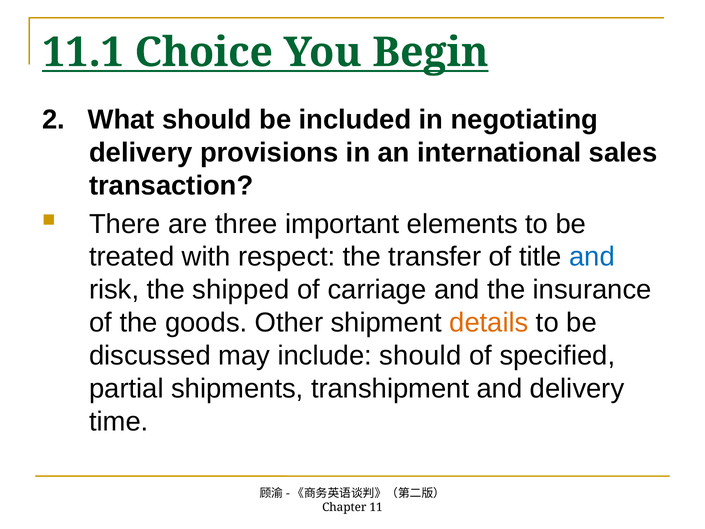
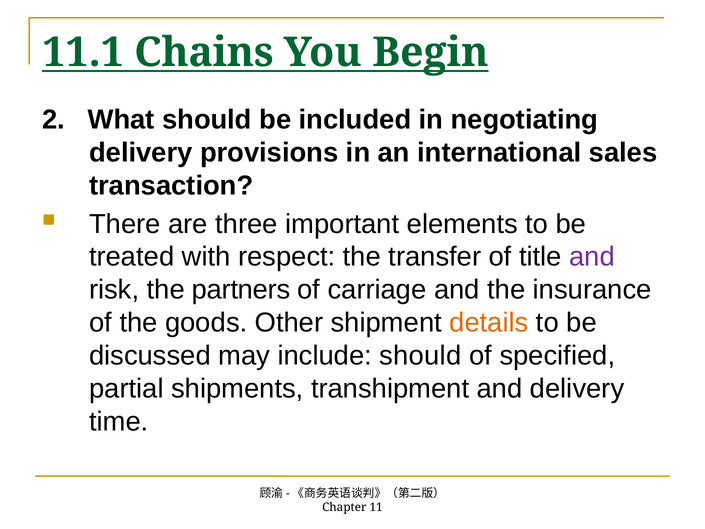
Choice: Choice -> Chains
and at (592, 257) colour: blue -> purple
shipped: shipped -> partners
